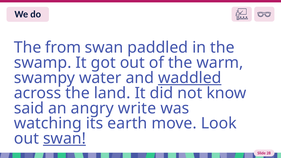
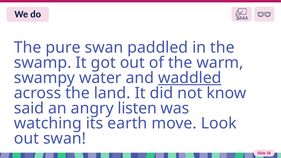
from: from -> pure
write: write -> listen
swan at (64, 139) underline: present -> none
